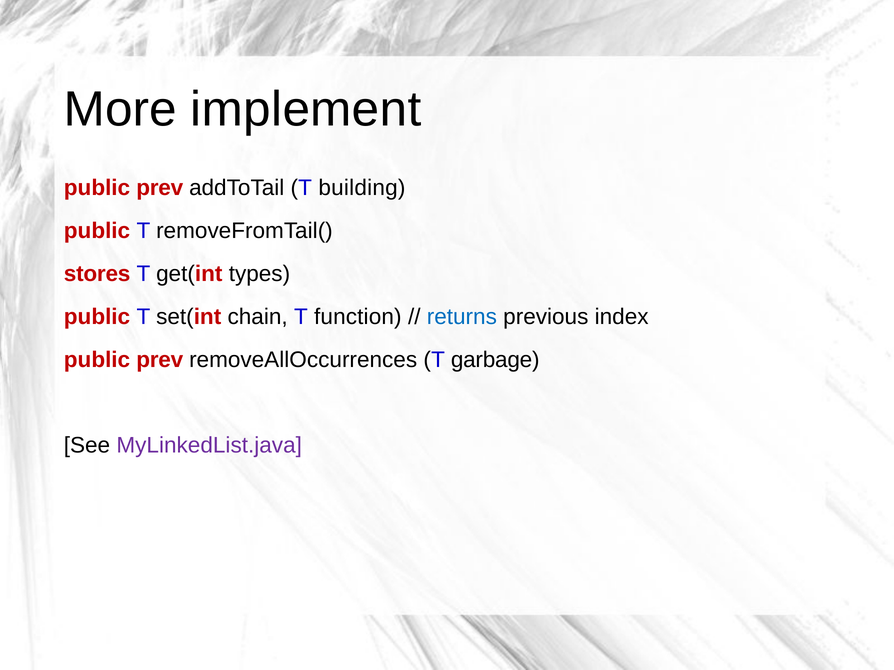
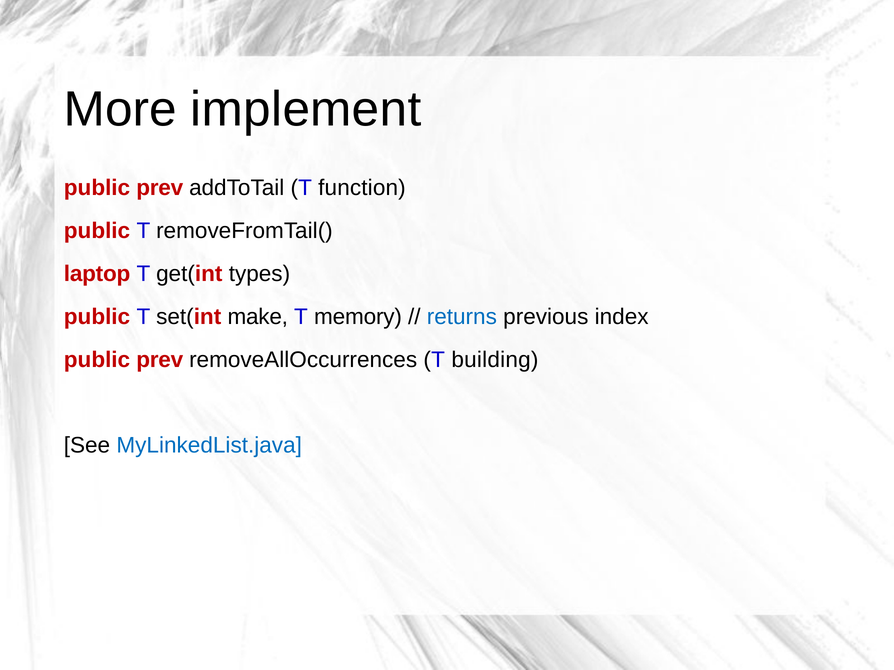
building: building -> function
stores: stores -> laptop
chain: chain -> make
function: function -> memory
garbage: garbage -> building
MyLinkedList.java colour: purple -> blue
